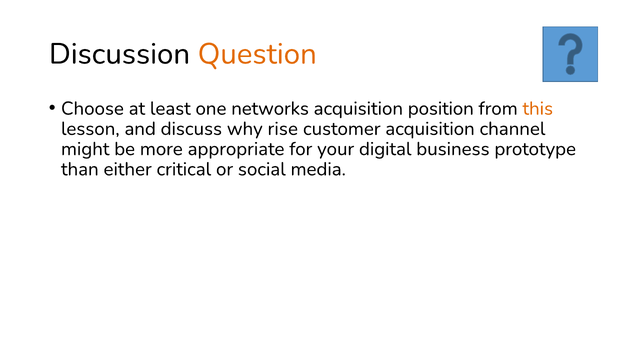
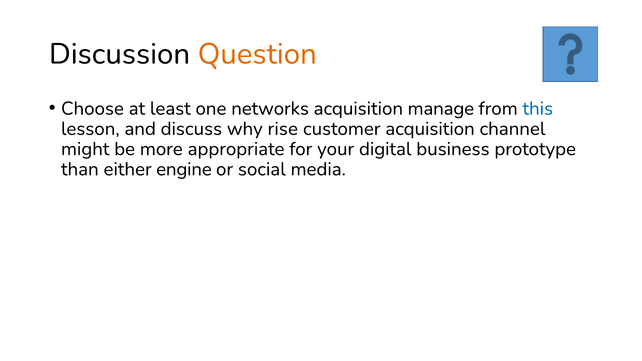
position: position -> manage
this colour: orange -> blue
critical: critical -> engine
